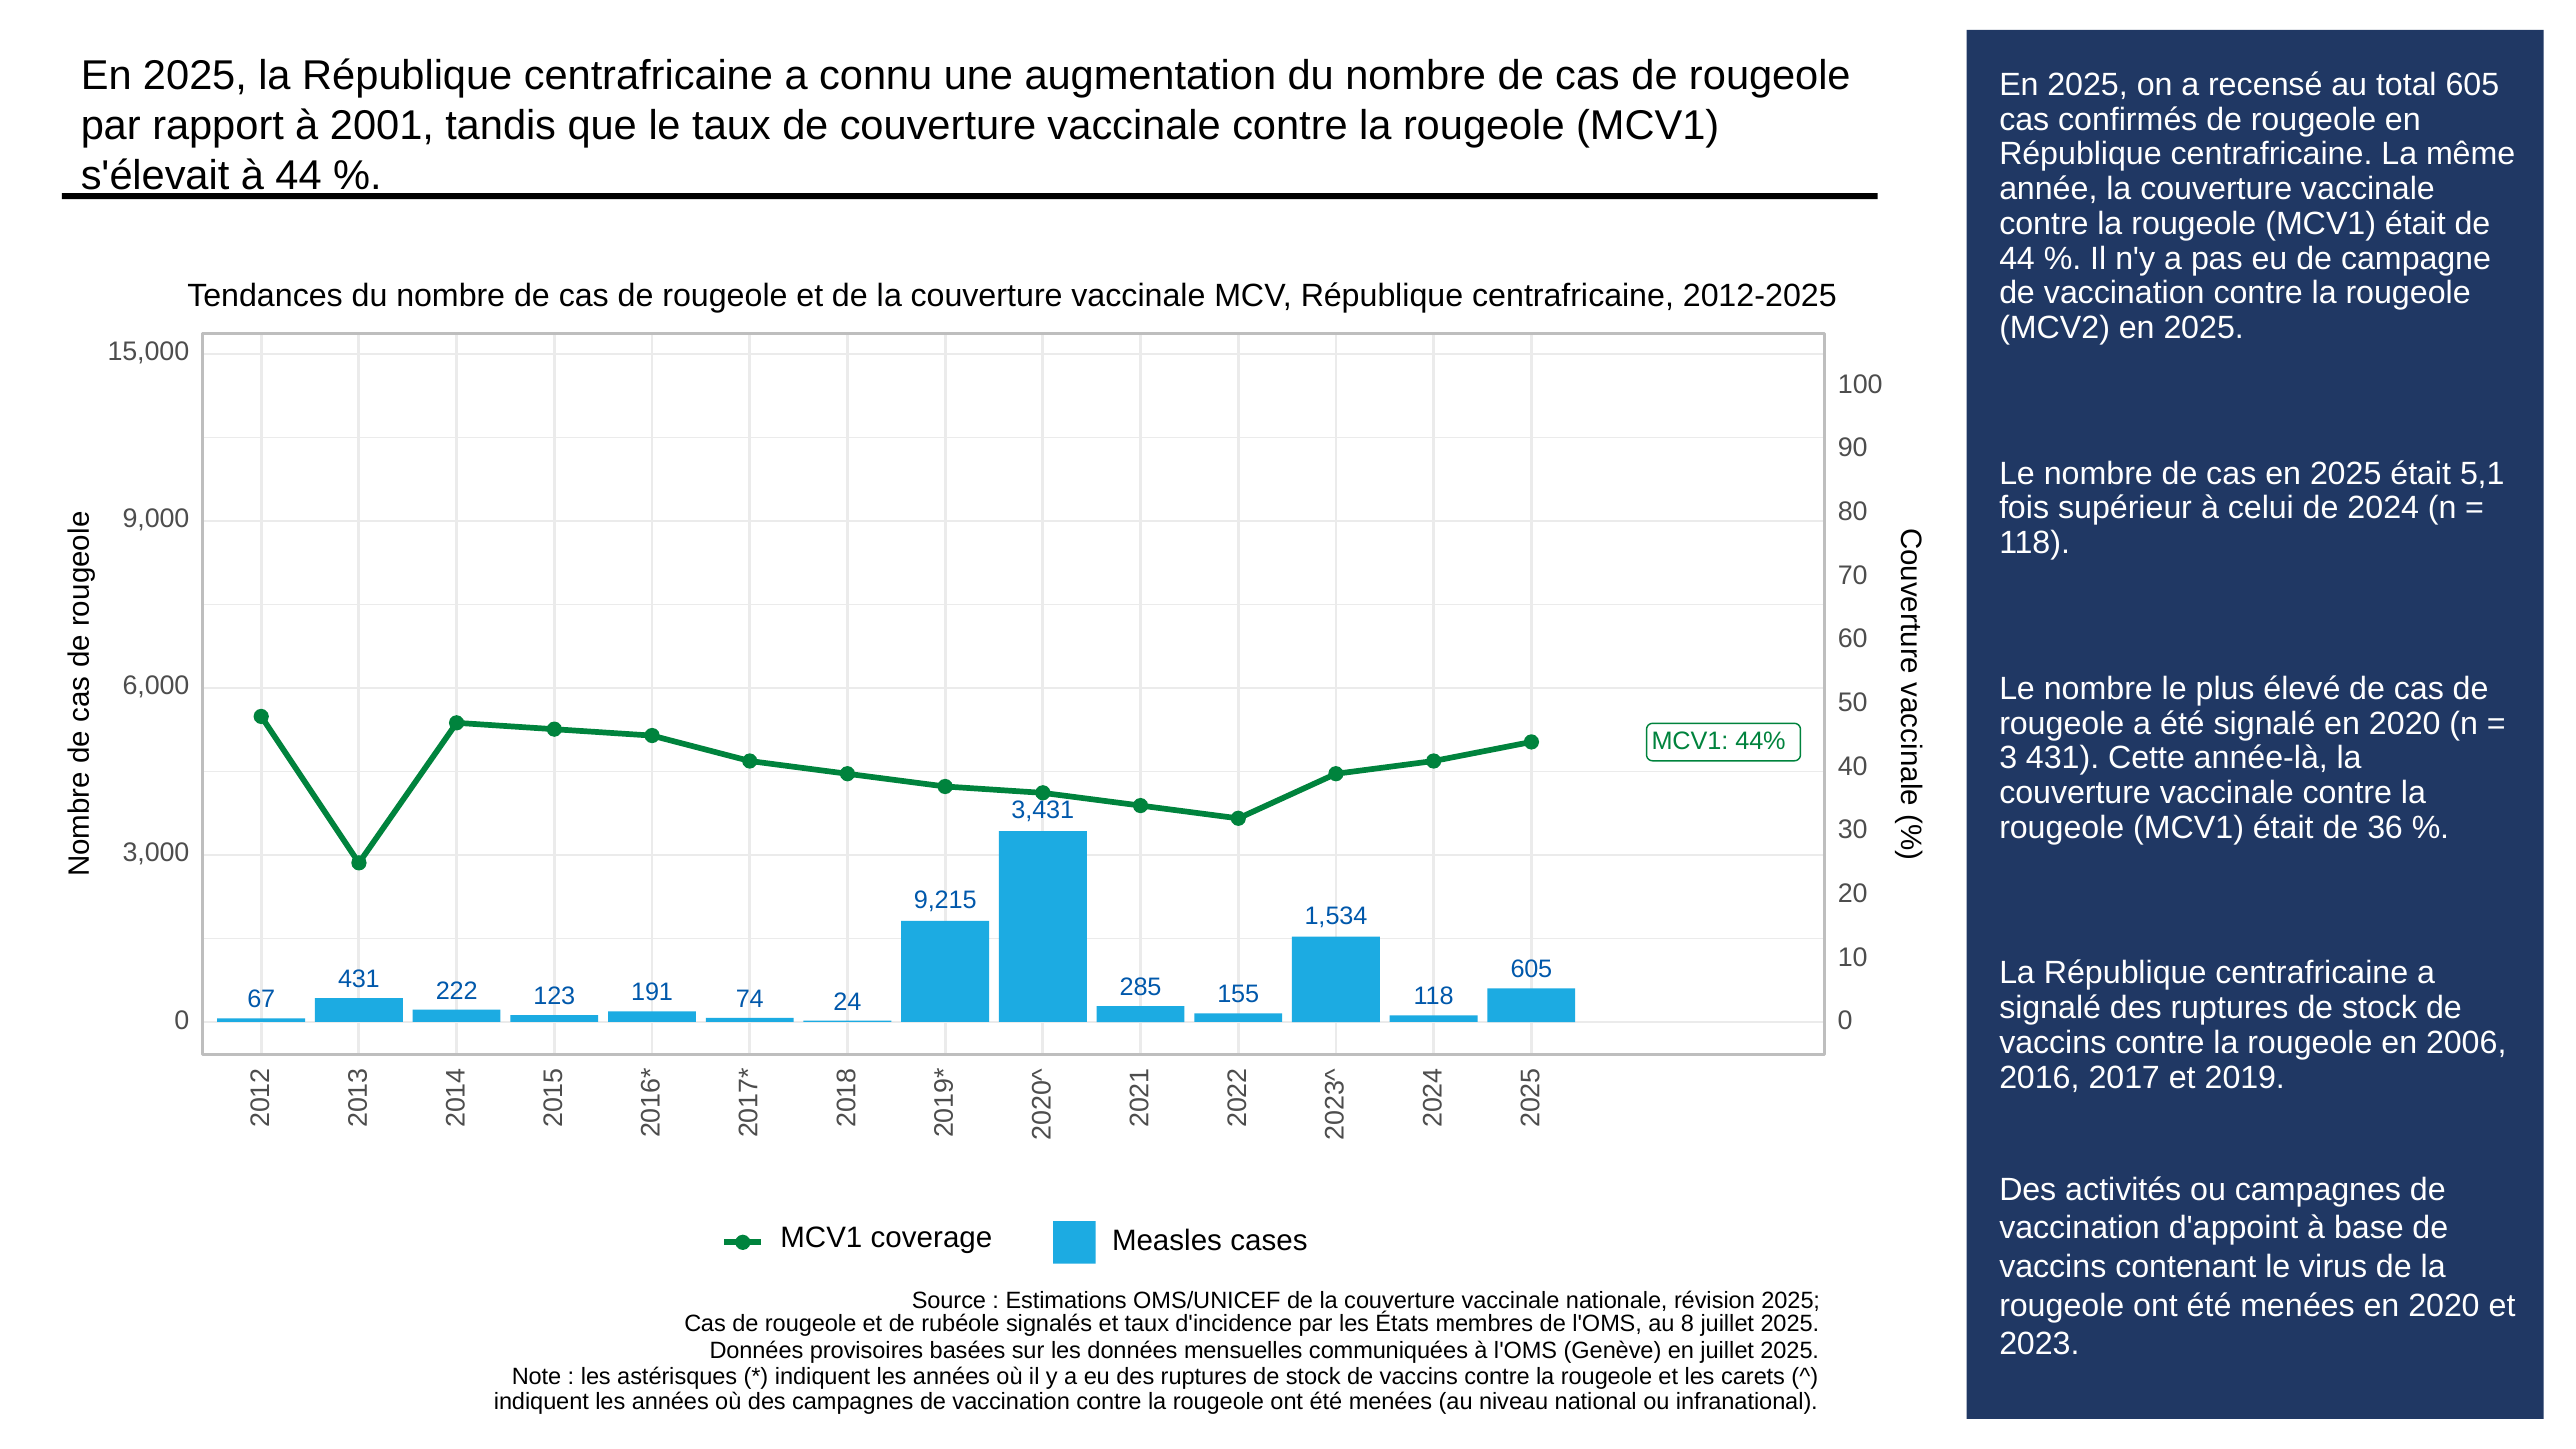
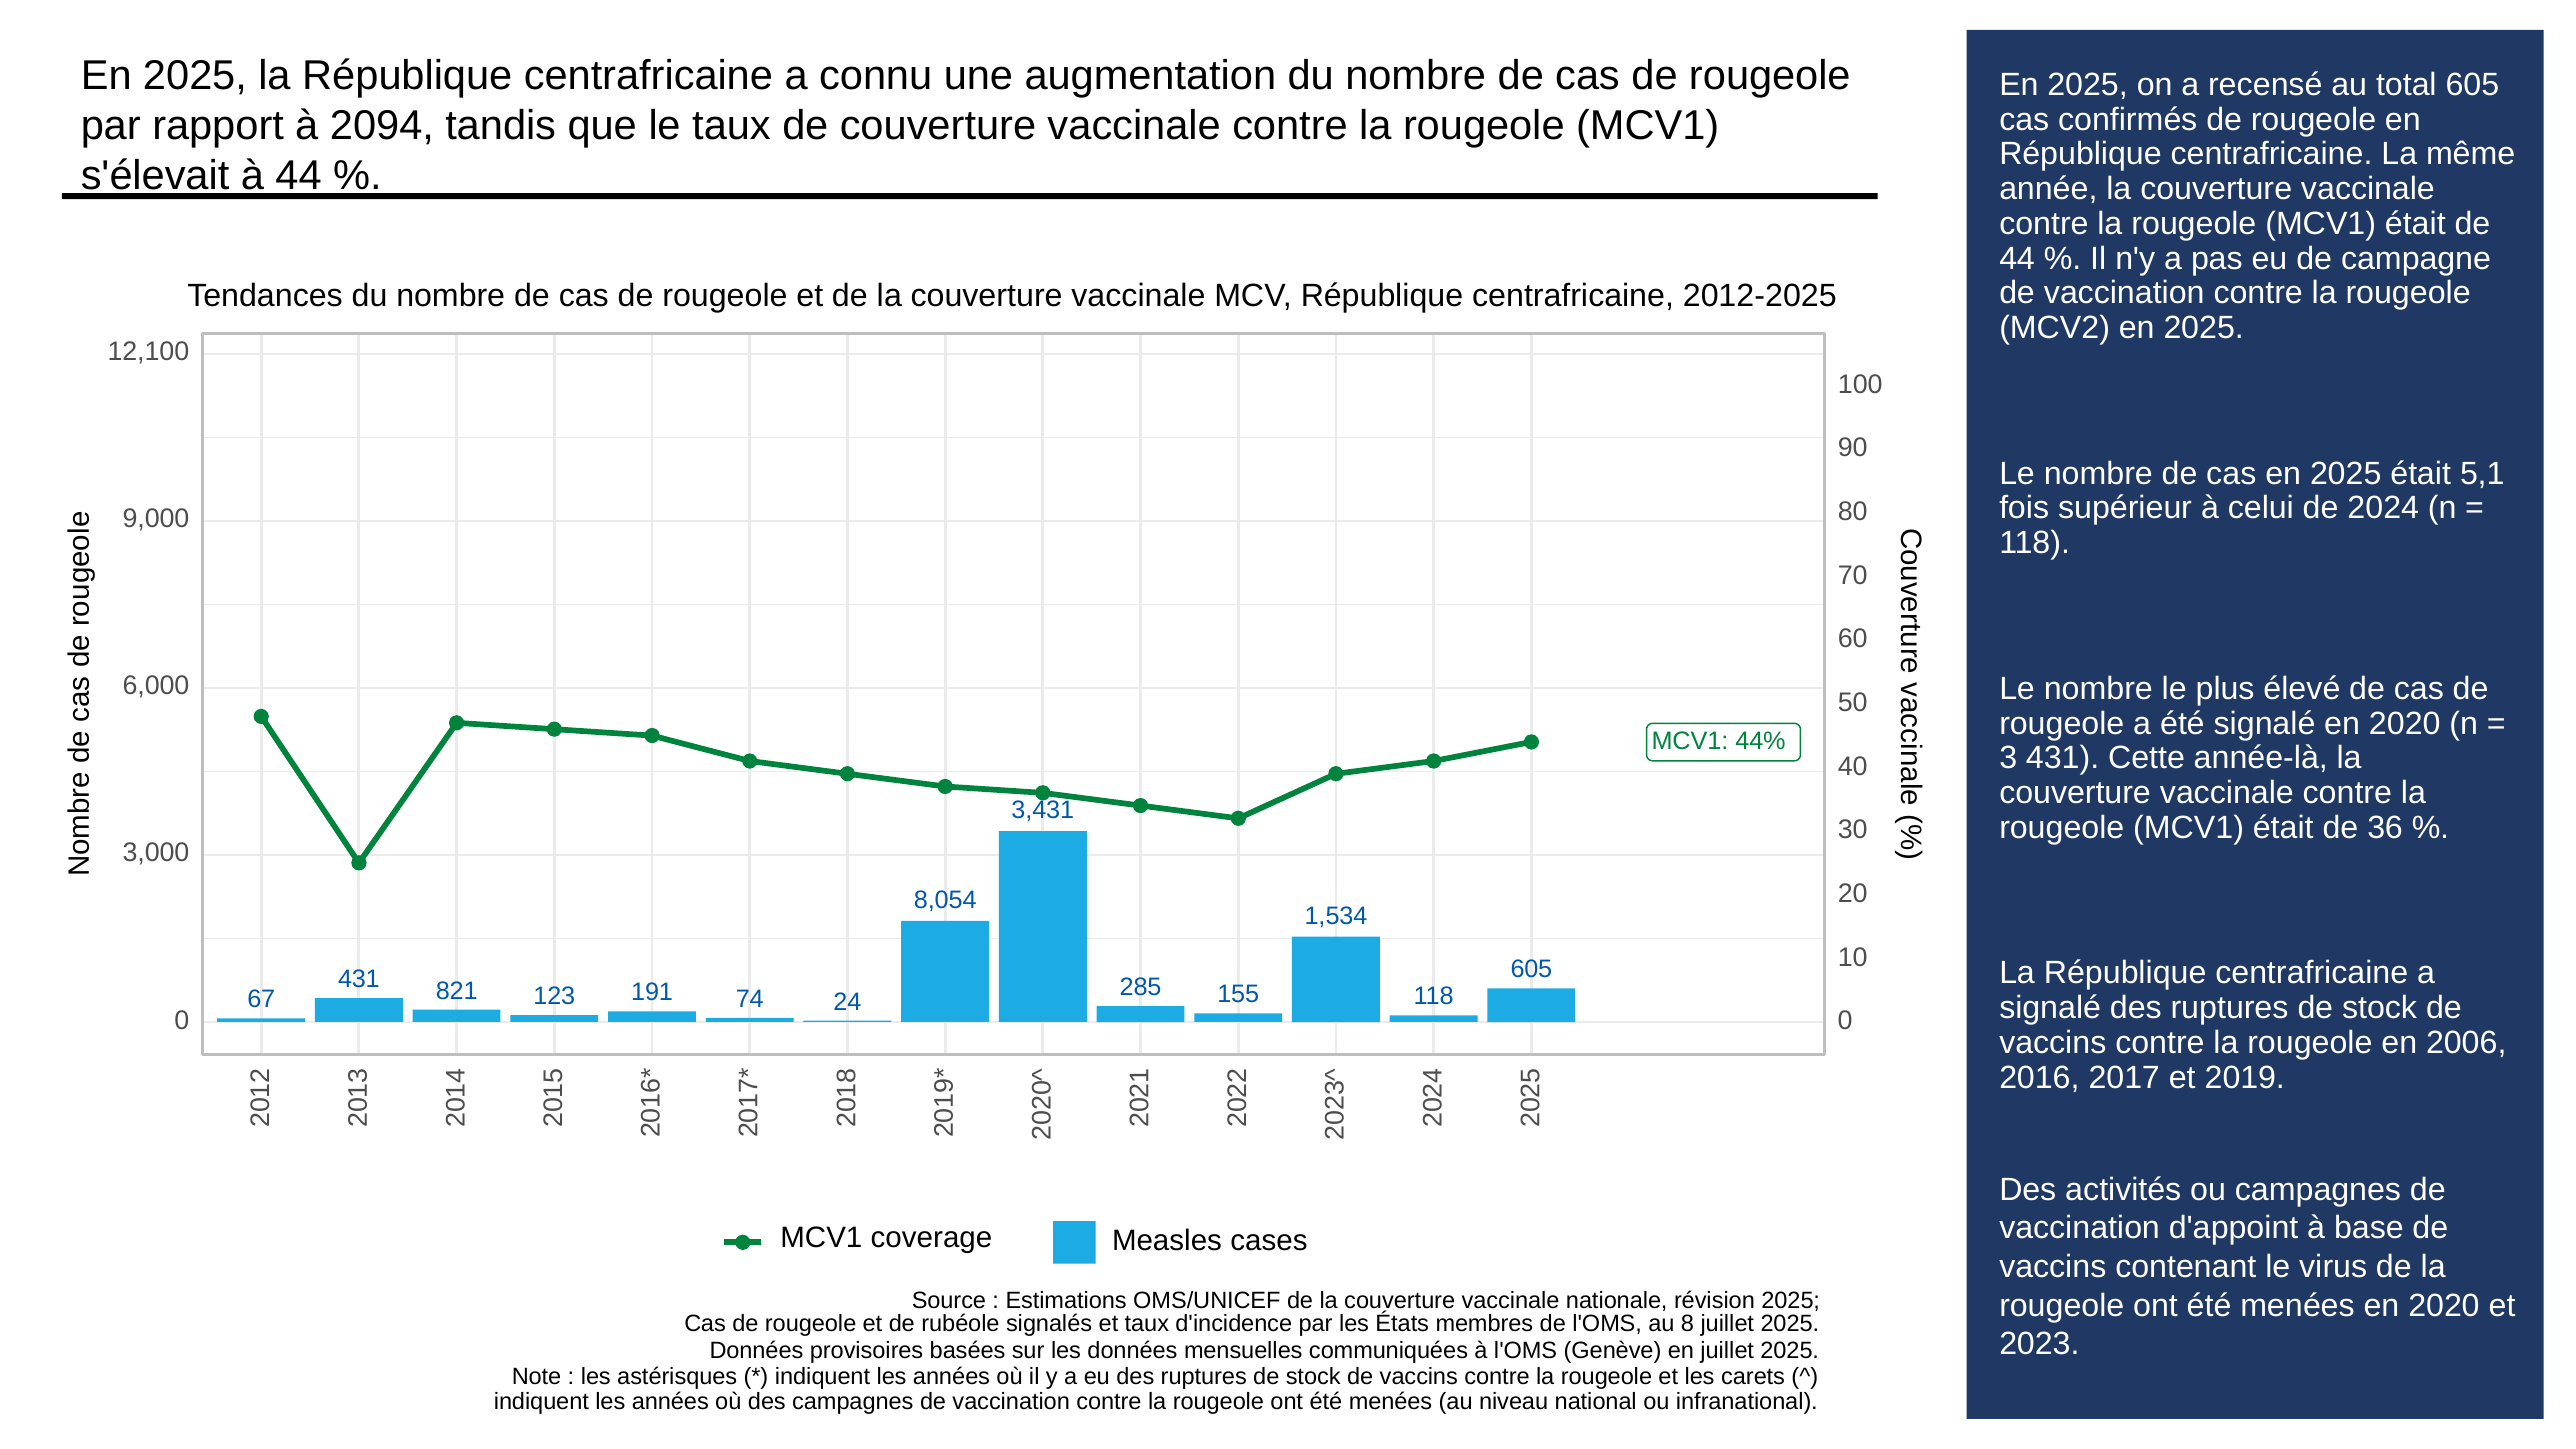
2001: 2001 -> 2094
15,000: 15,000 -> 12,100
9,215: 9,215 -> 8,054
222: 222 -> 821
